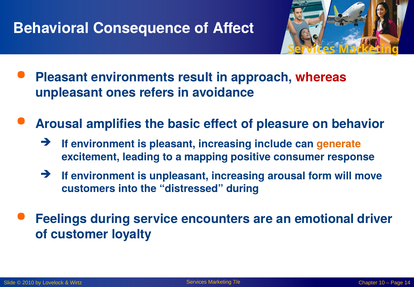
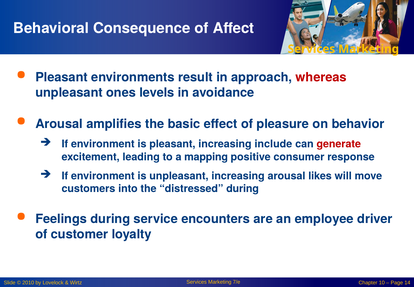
refers: refers -> levels
generate colour: orange -> red
form: form -> likes
emotional: emotional -> employee
